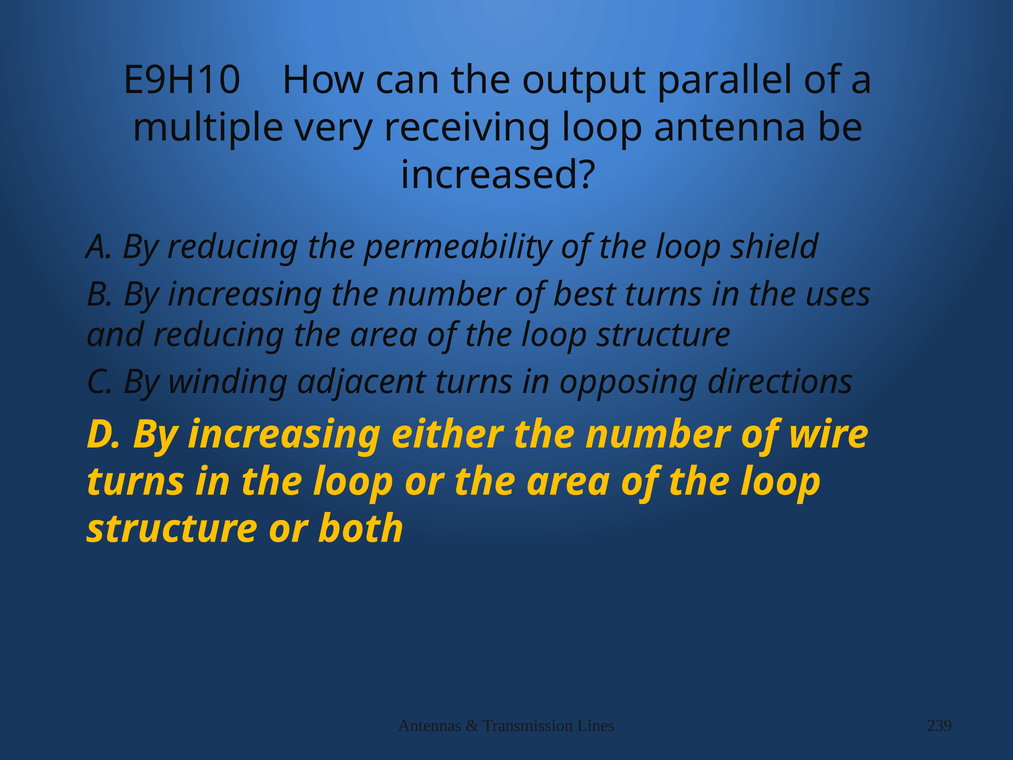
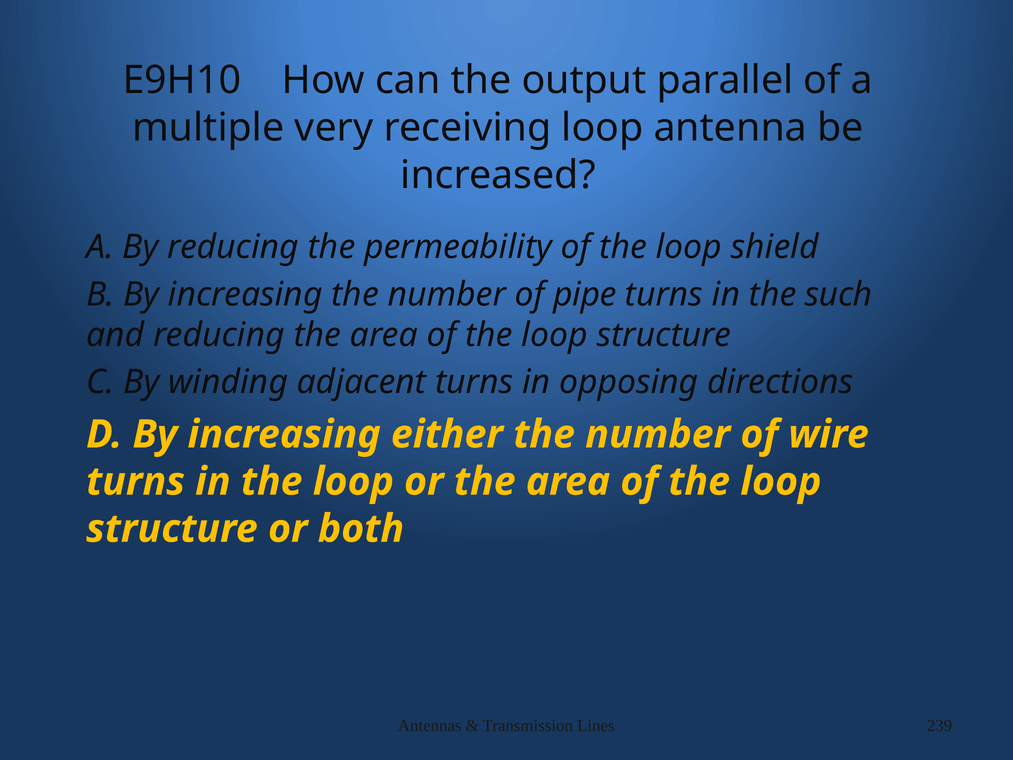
best: best -> pipe
uses: uses -> such
